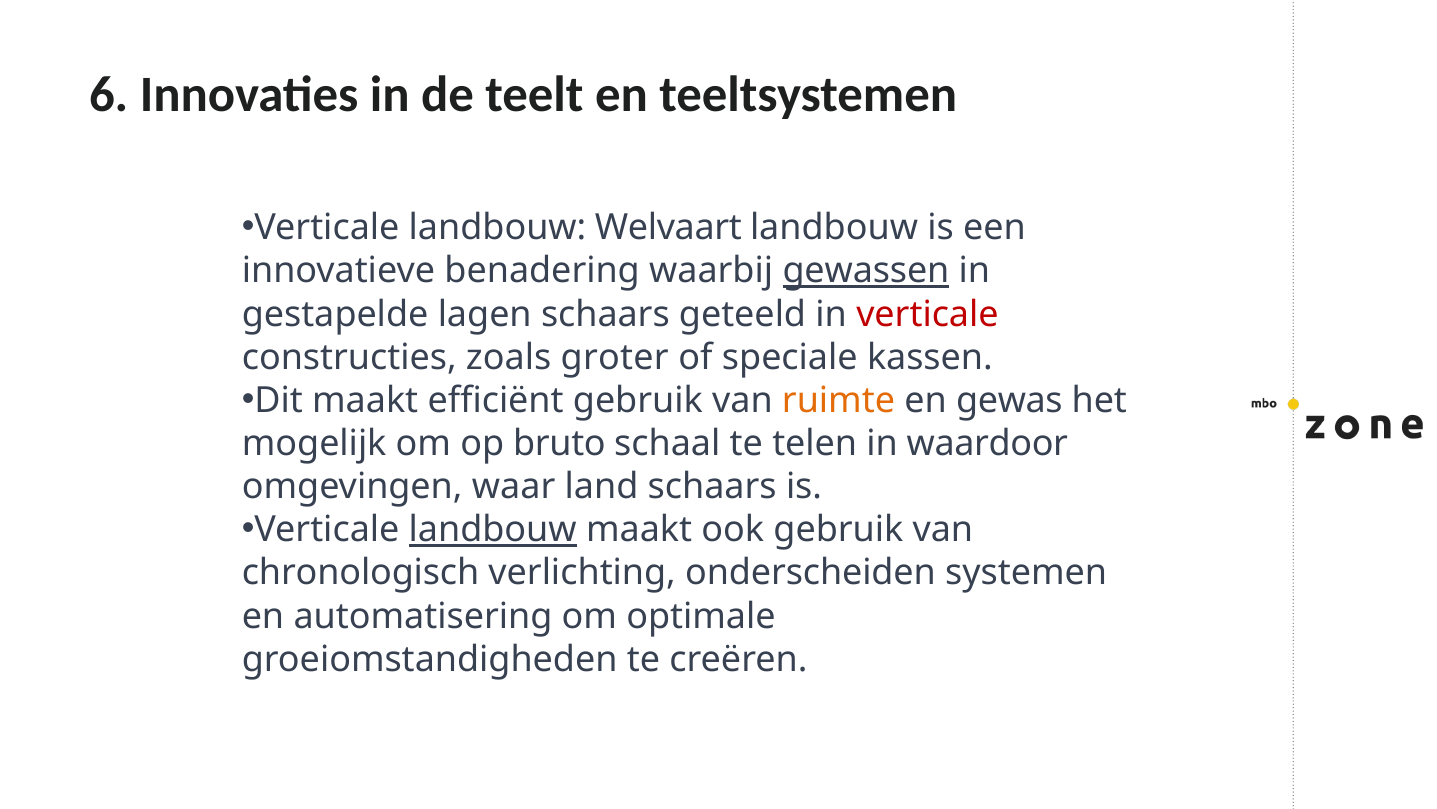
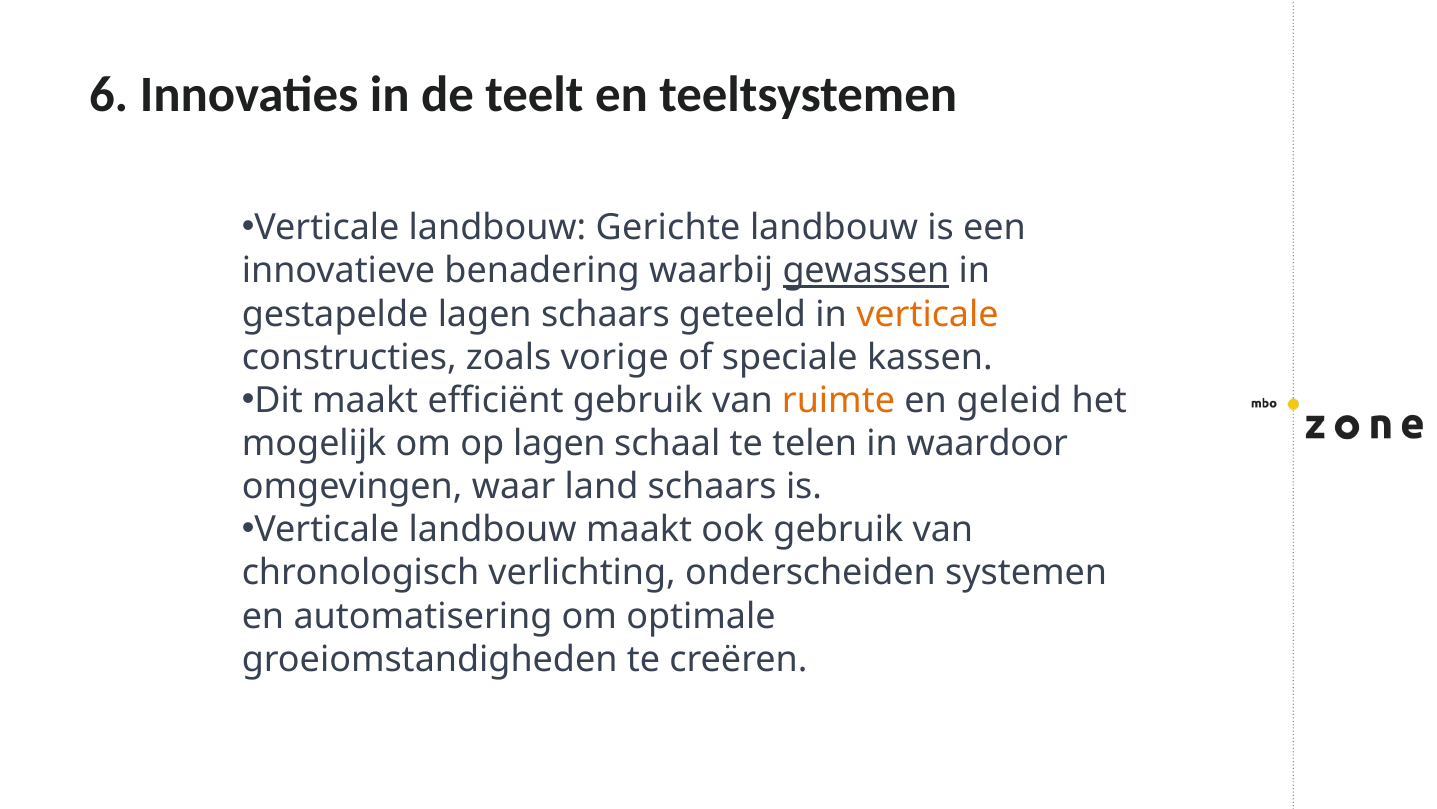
Welvaart: Welvaart -> Gerichte
verticale at (927, 314) colour: red -> orange
groter: groter -> vorige
gewas: gewas -> geleid
op bruto: bruto -> lagen
landbouw at (493, 530) underline: present -> none
